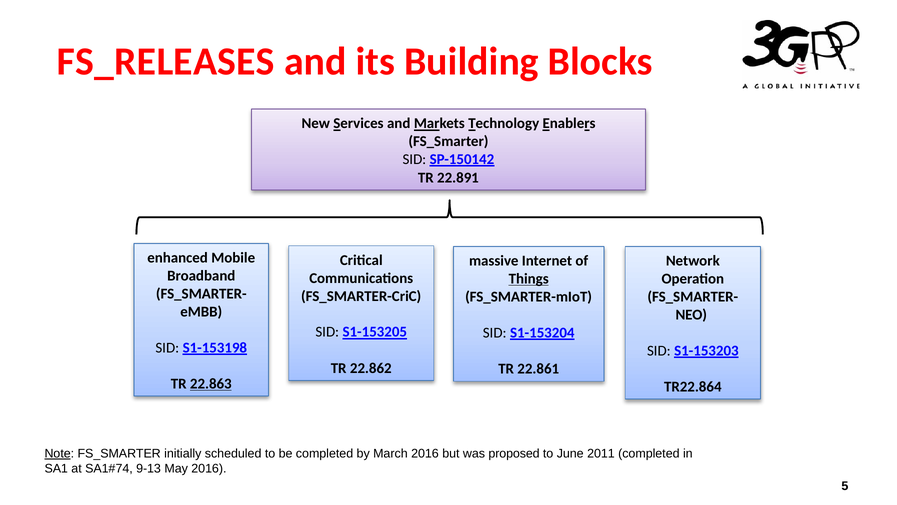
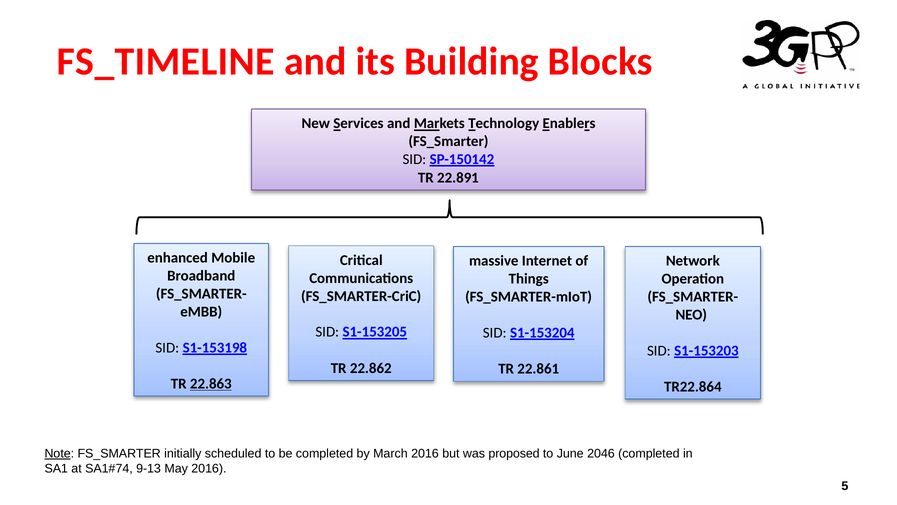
FS_RELEASES: FS_RELEASES -> FS_TIMELINE
Things underline: present -> none
2011: 2011 -> 2046
